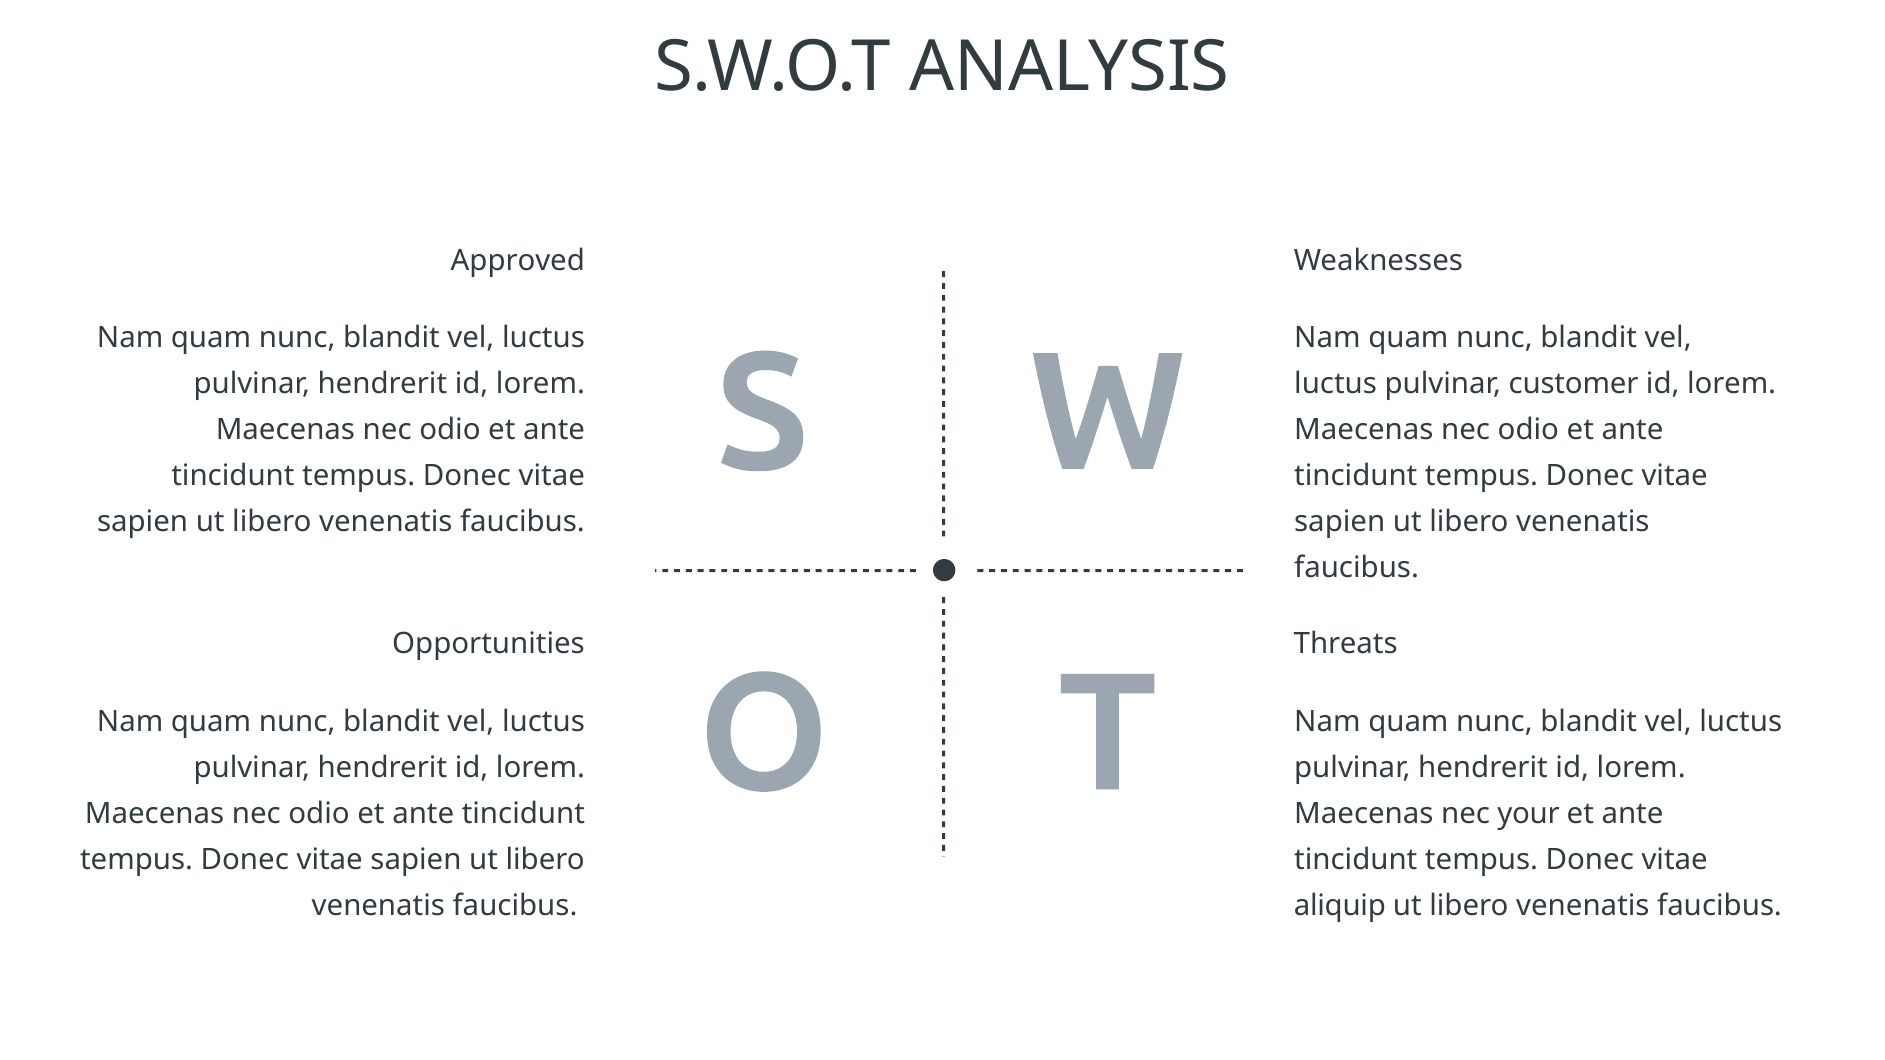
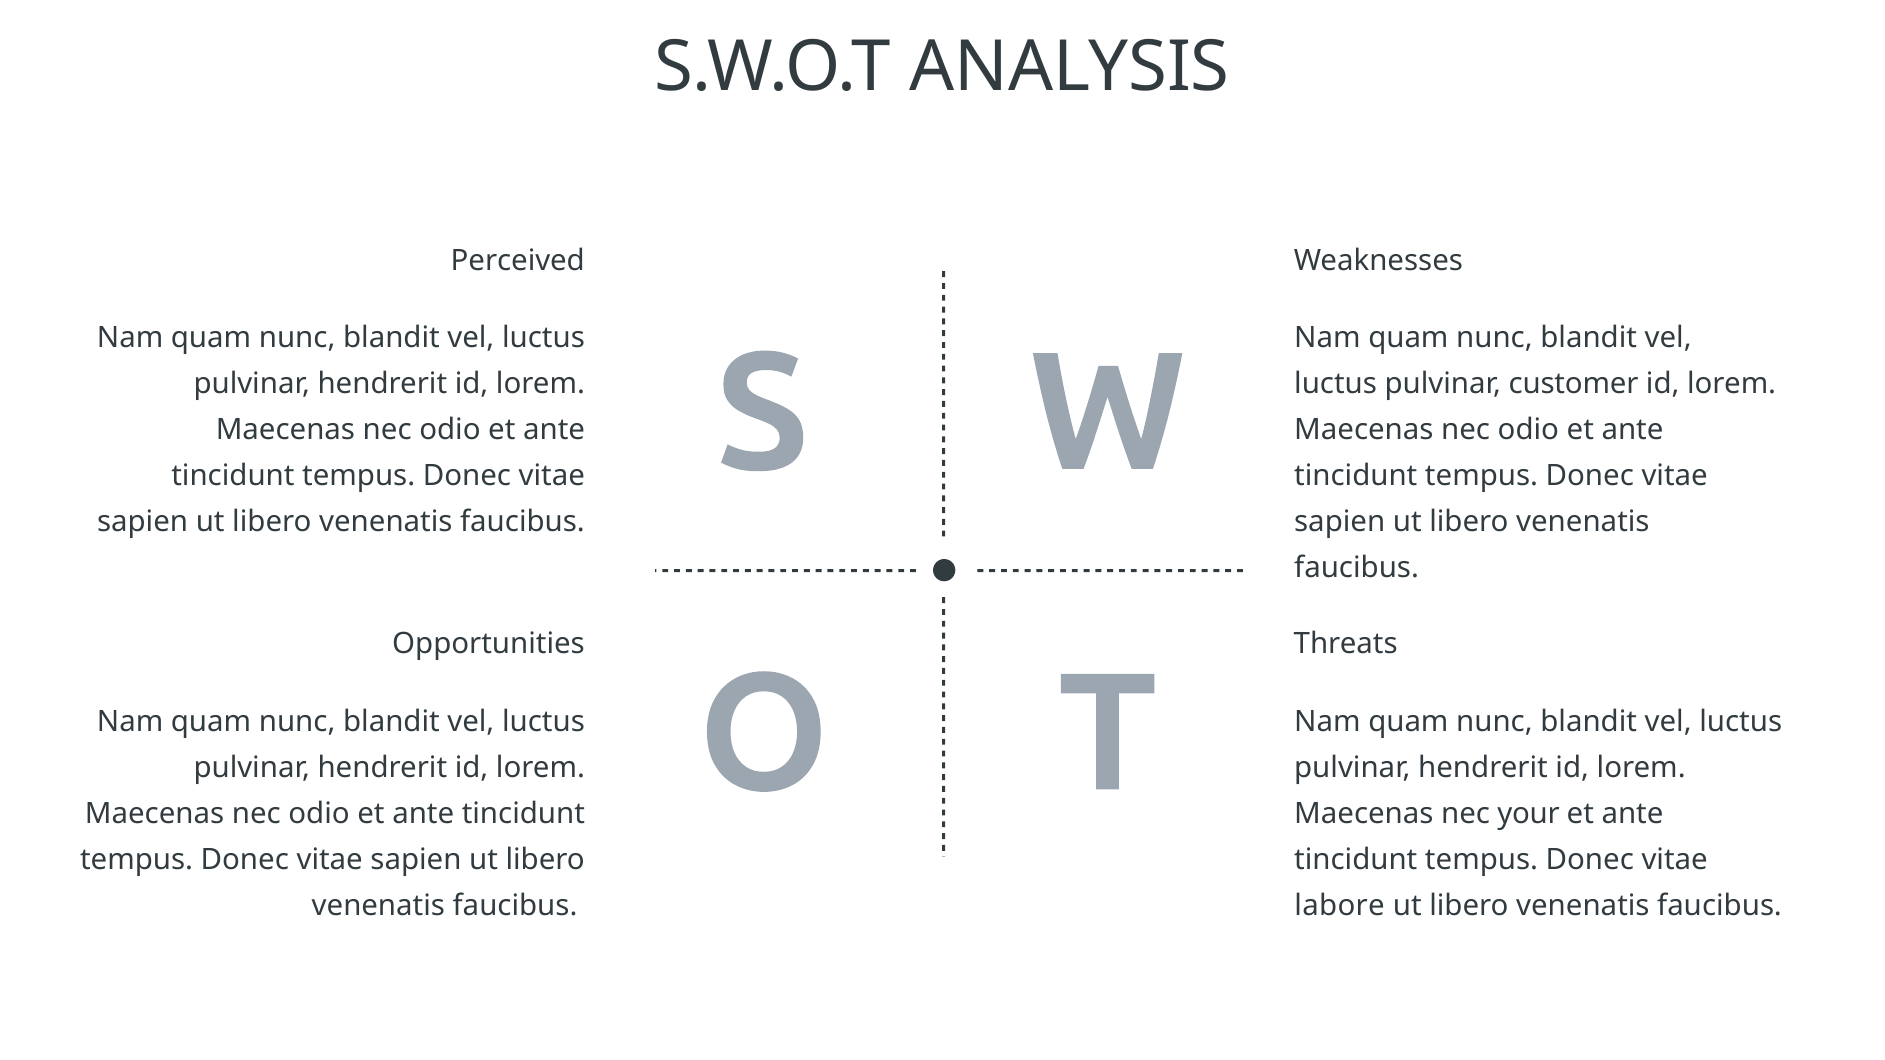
Approved: Approved -> Perceived
aliquip: aliquip -> labore
